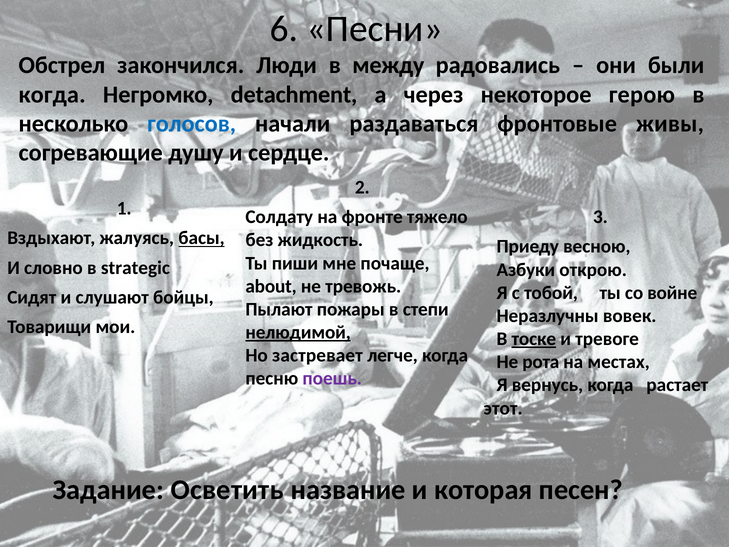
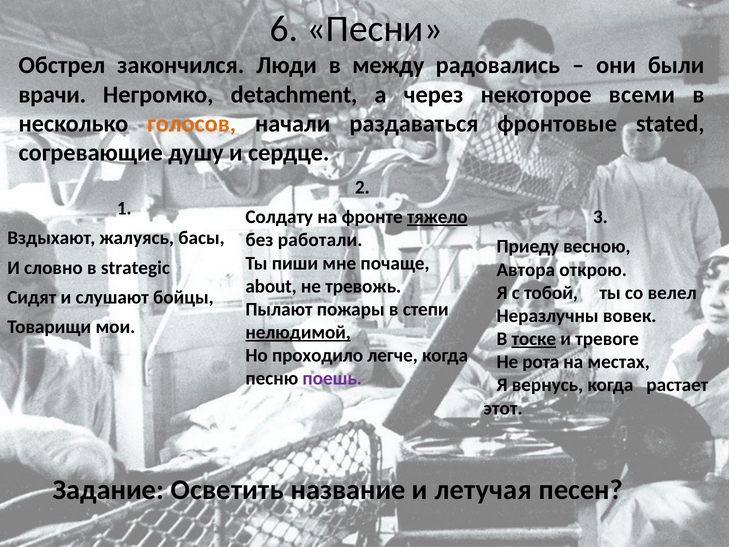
когда at (52, 95): когда -> врачи
герою: герою -> всеми
голосов colour: blue -> orange
живы: живы -> stated
тяжело underline: none -> present
басы underline: present -> none
жидкость: жидкость -> работали
Азбуки: Азбуки -> Автора
войне: войне -> велел
застревает: застревает -> проходило
которая: которая -> летучая
